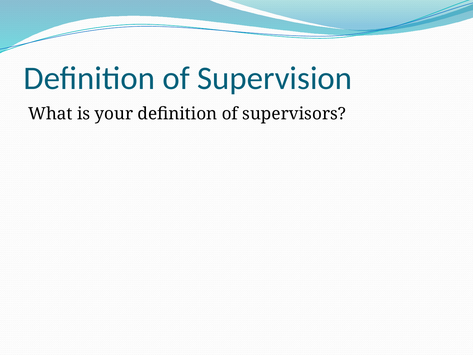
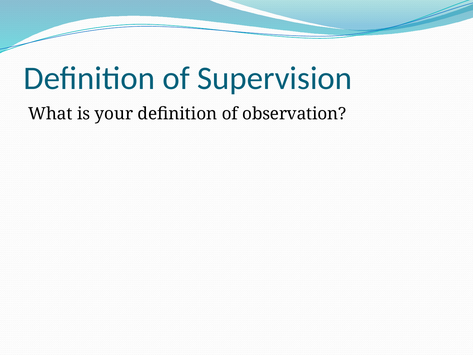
supervisors: supervisors -> observation
